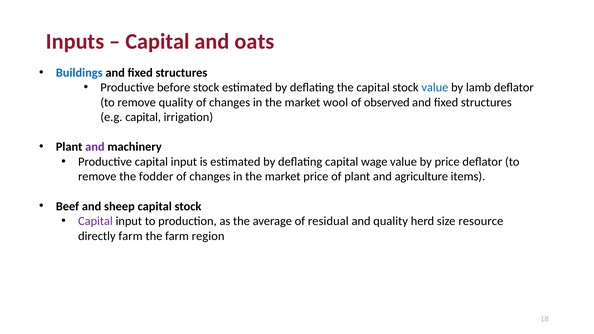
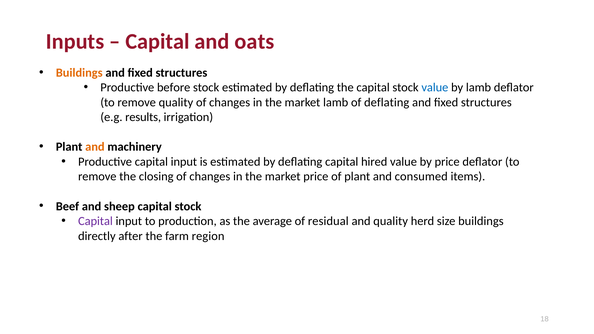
Buildings at (79, 73) colour: blue -> orange
market wool: wool -> lamb
of observed: observed -> deflating
e.g capital: capital -> results
and at (95, 147) colour: purple -> orange
wage: wage -> hired
fodder: fodder -> closing
agriculture: agriculture -> consumed
size resource: resource -> buildings
directly farm: farm -> after
